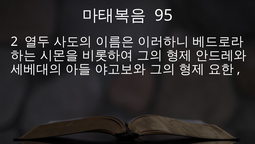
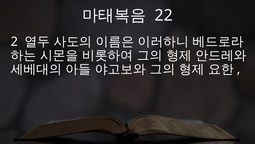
95: 95 -> 22
